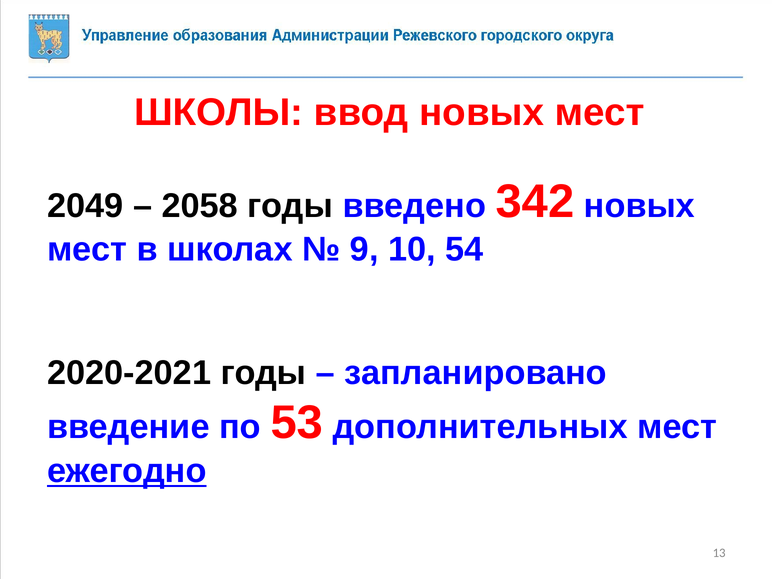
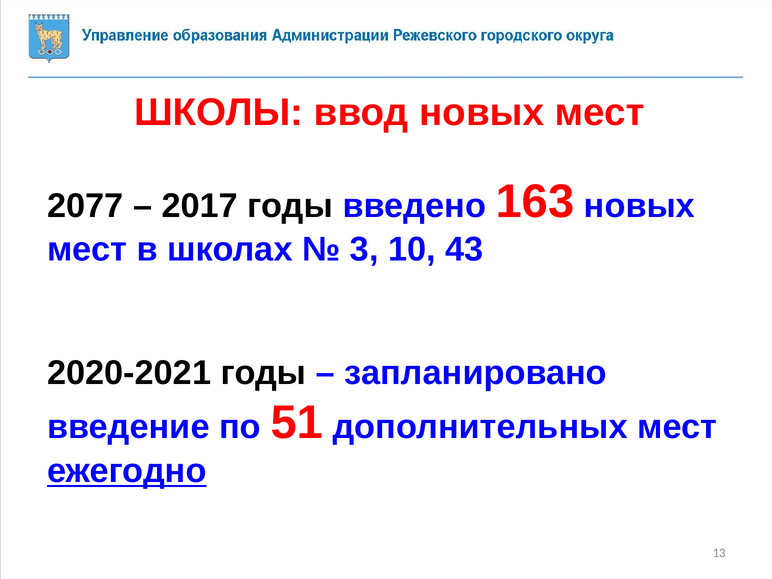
2049: 2049 -> 2077
2058: 2058 -> 2017
342: 342 -> 163
9: 9 -> 3
54: 54 -> 43
53: 53 -> 51
